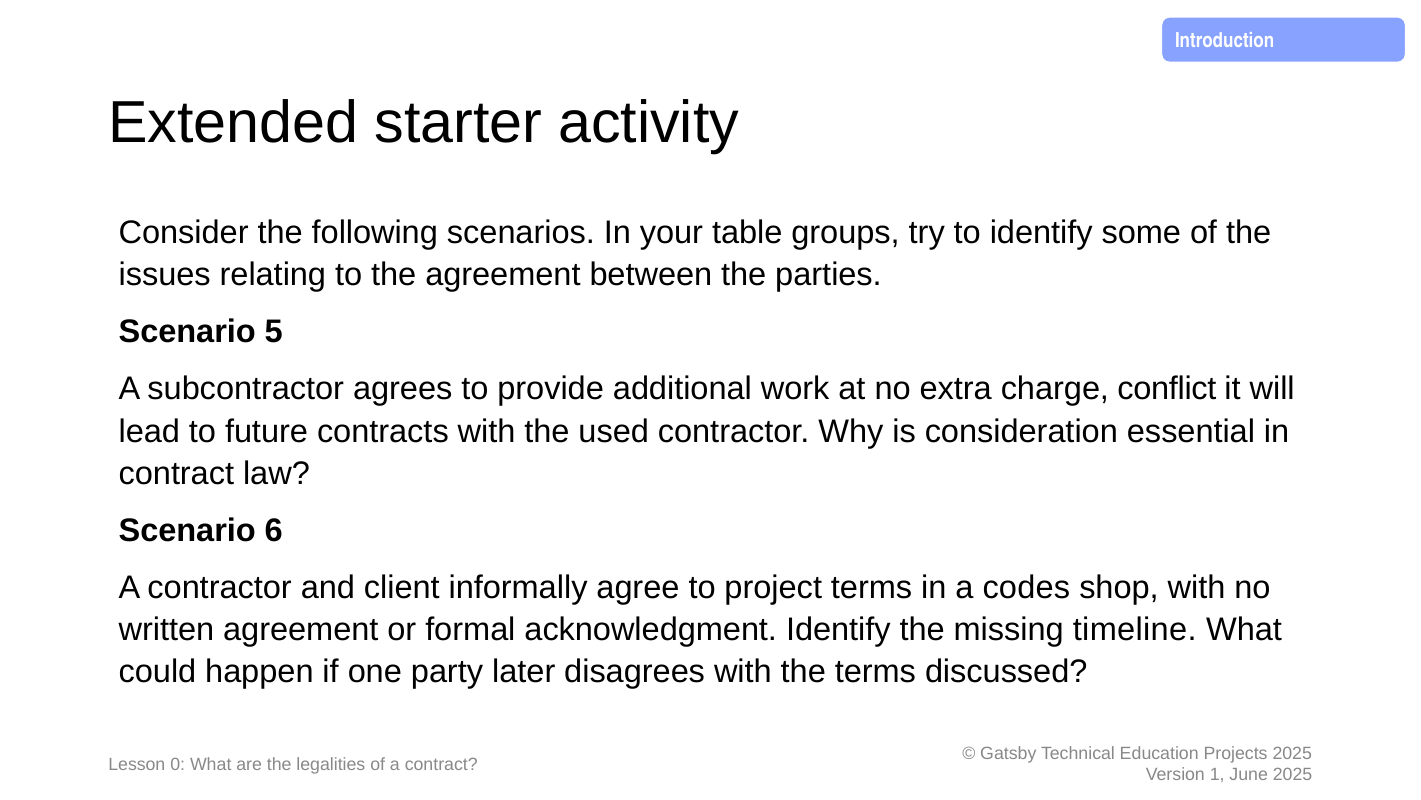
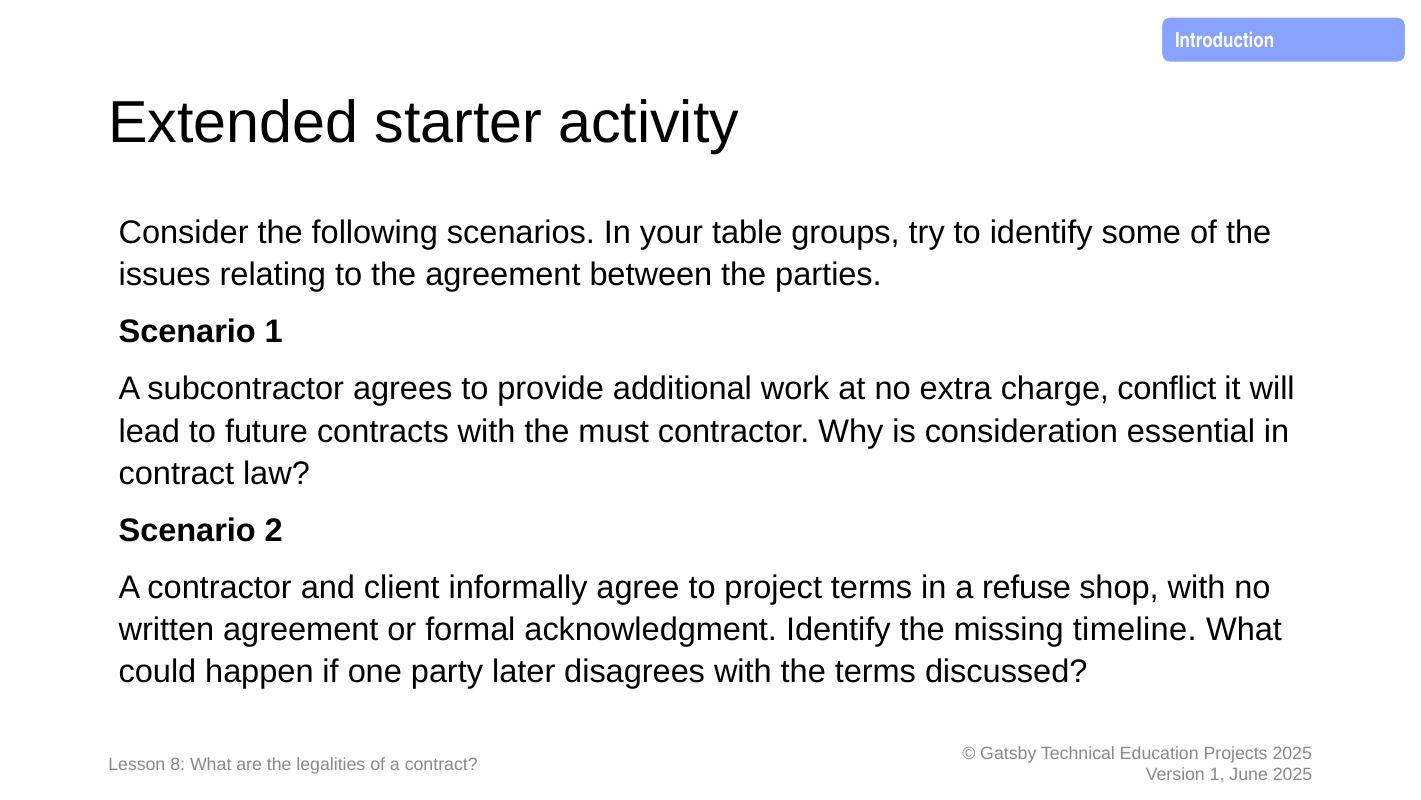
Scenario 5: 5 -> 1
used: used -> must
6: 6 -> 2
codes: codes -> refuse
0: 0 -> 8
